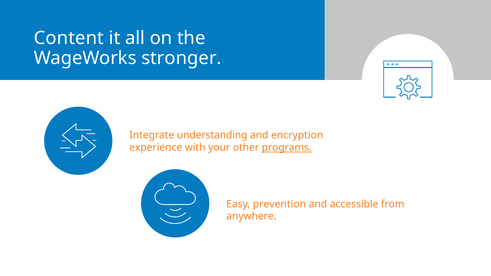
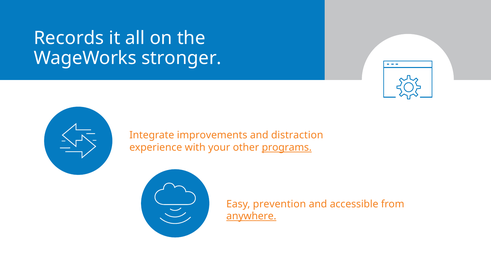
Content: Content -> Records
understanding: understanding -> improvements
encryption: encryption -> distraction
anywhere underline: none -> present
